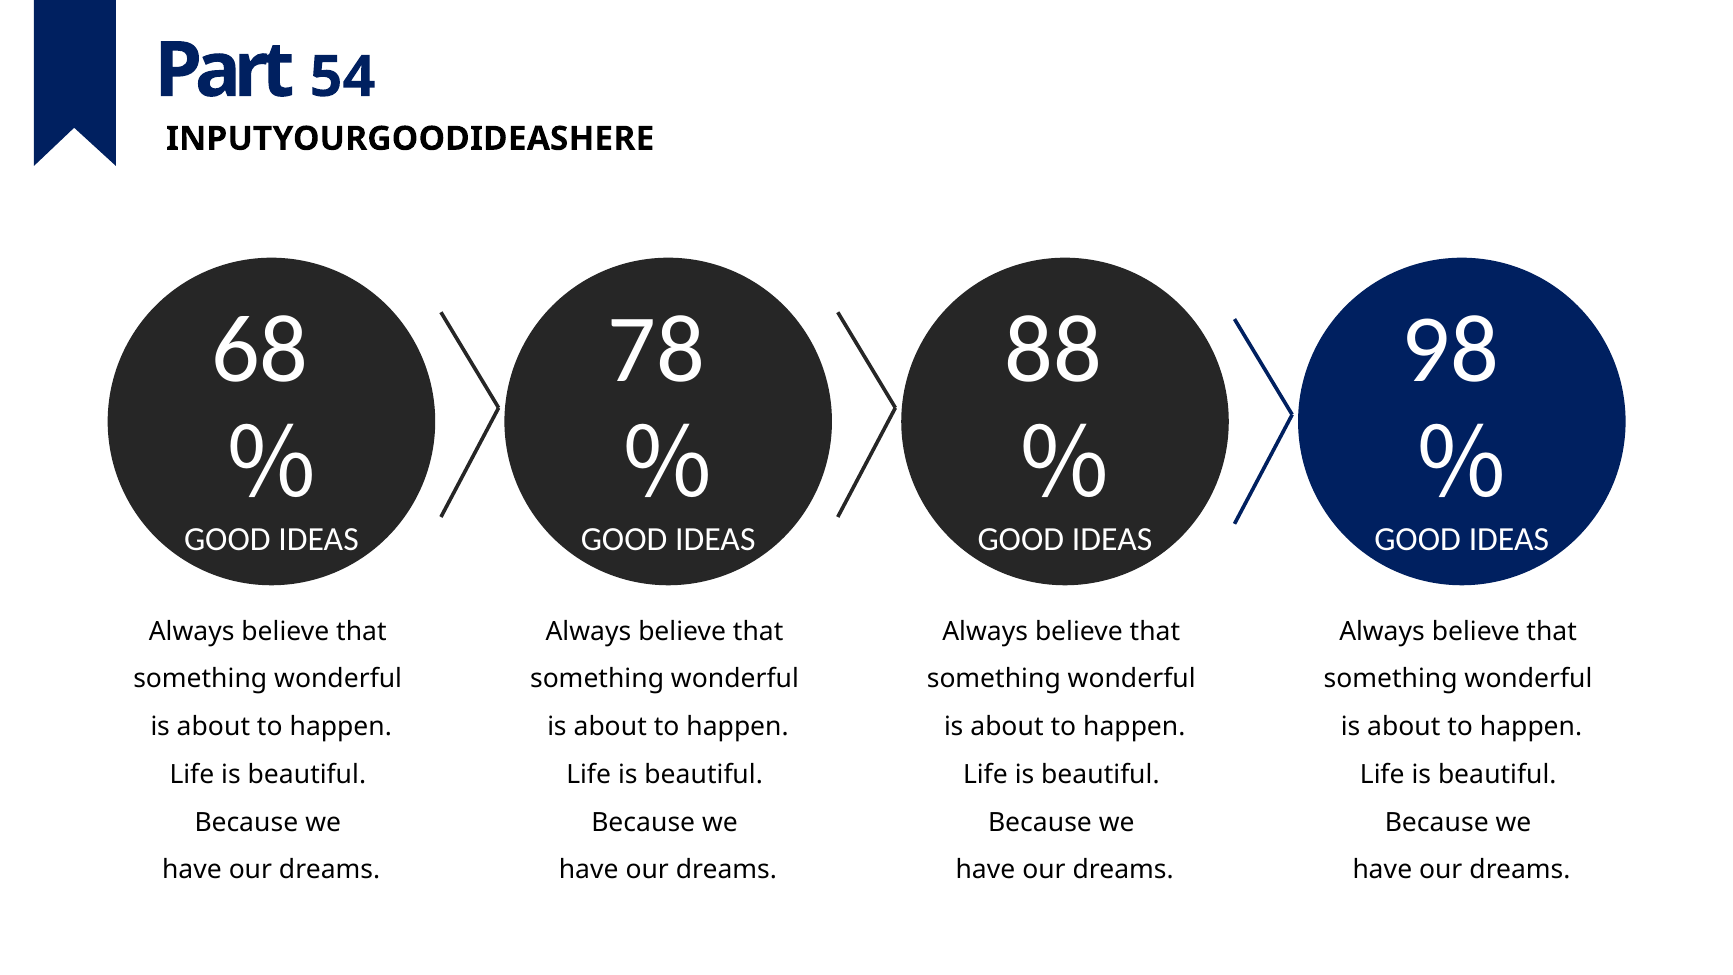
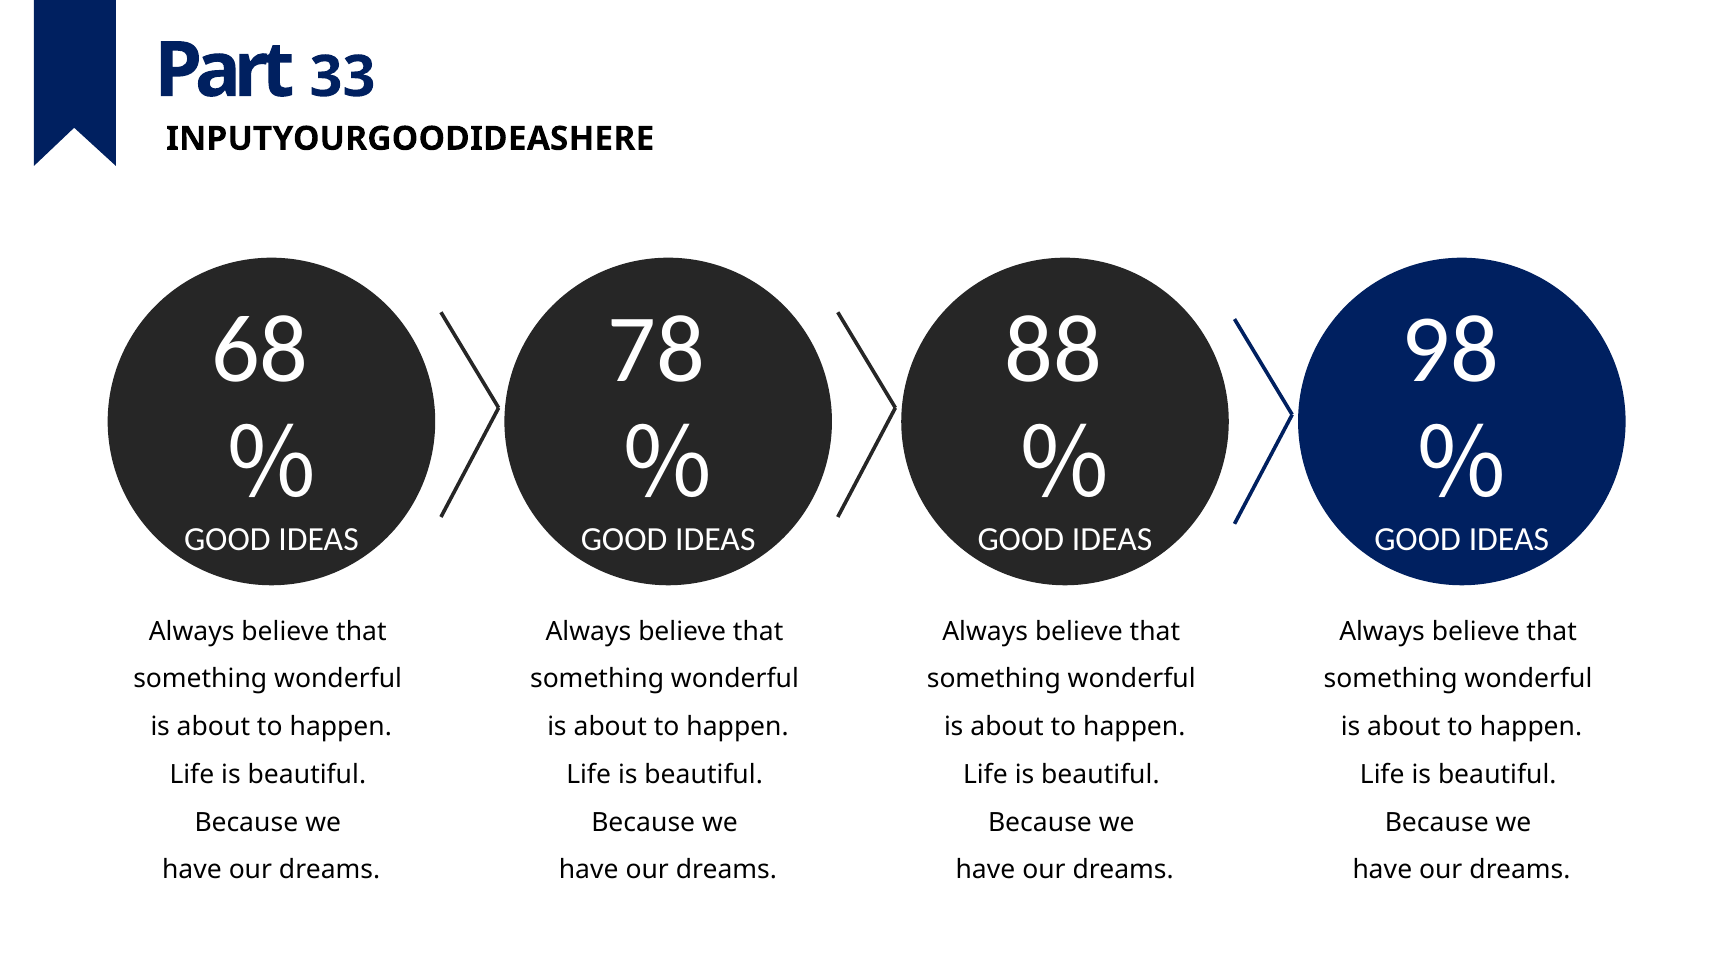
54: 54 -> 33
